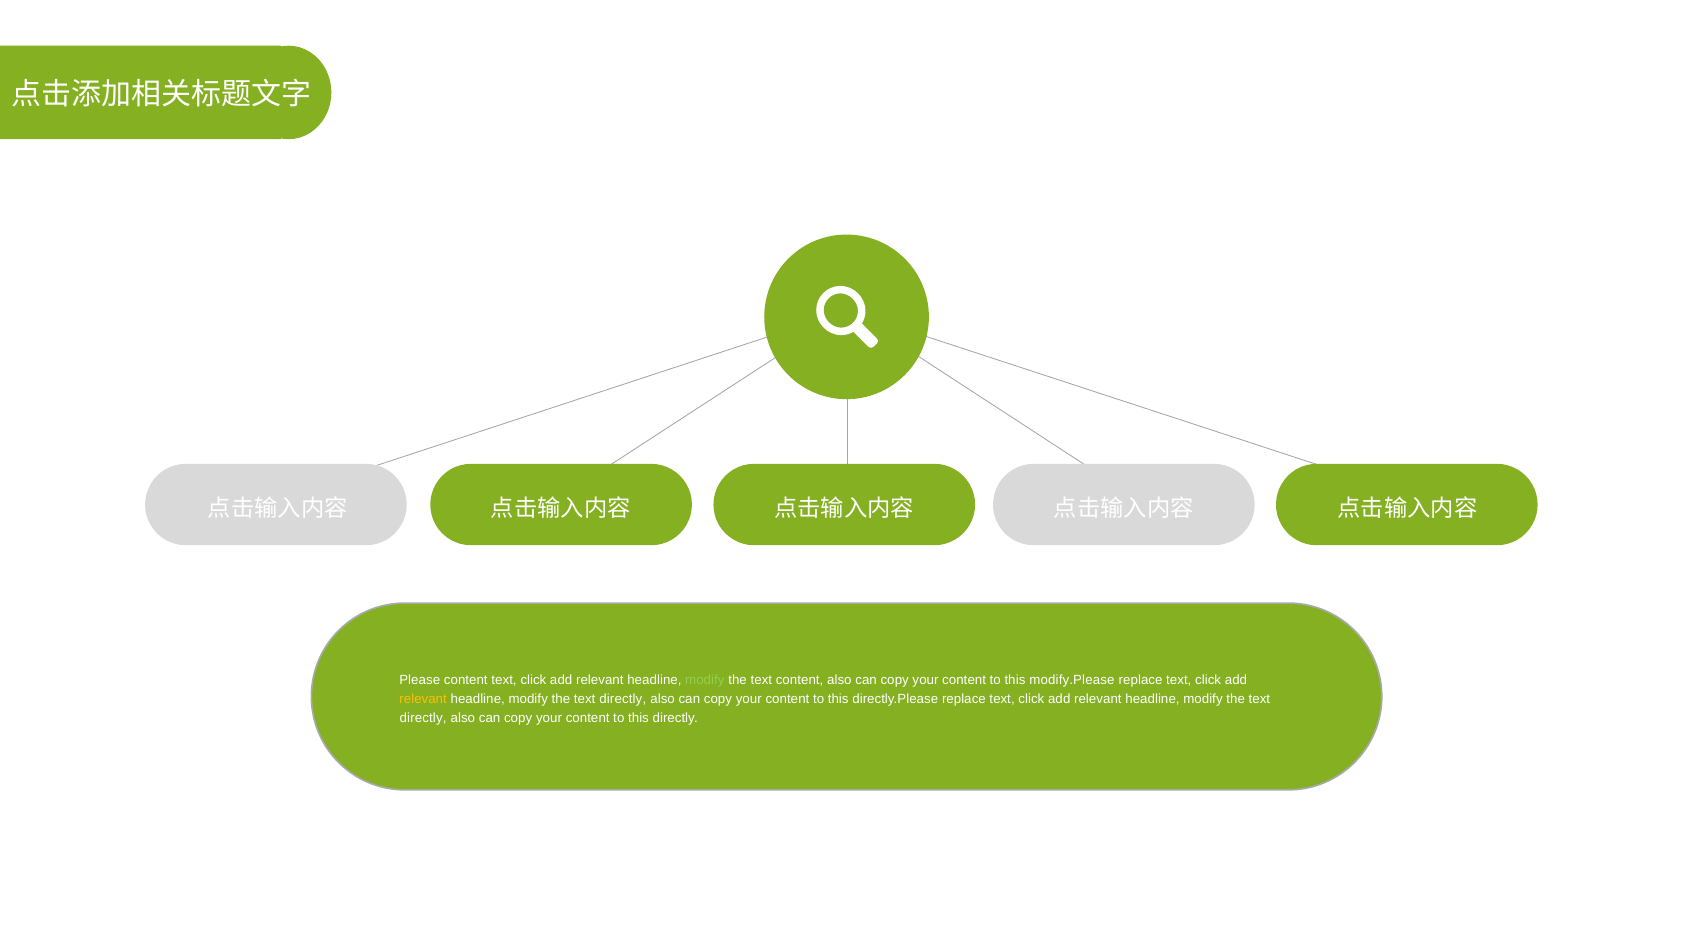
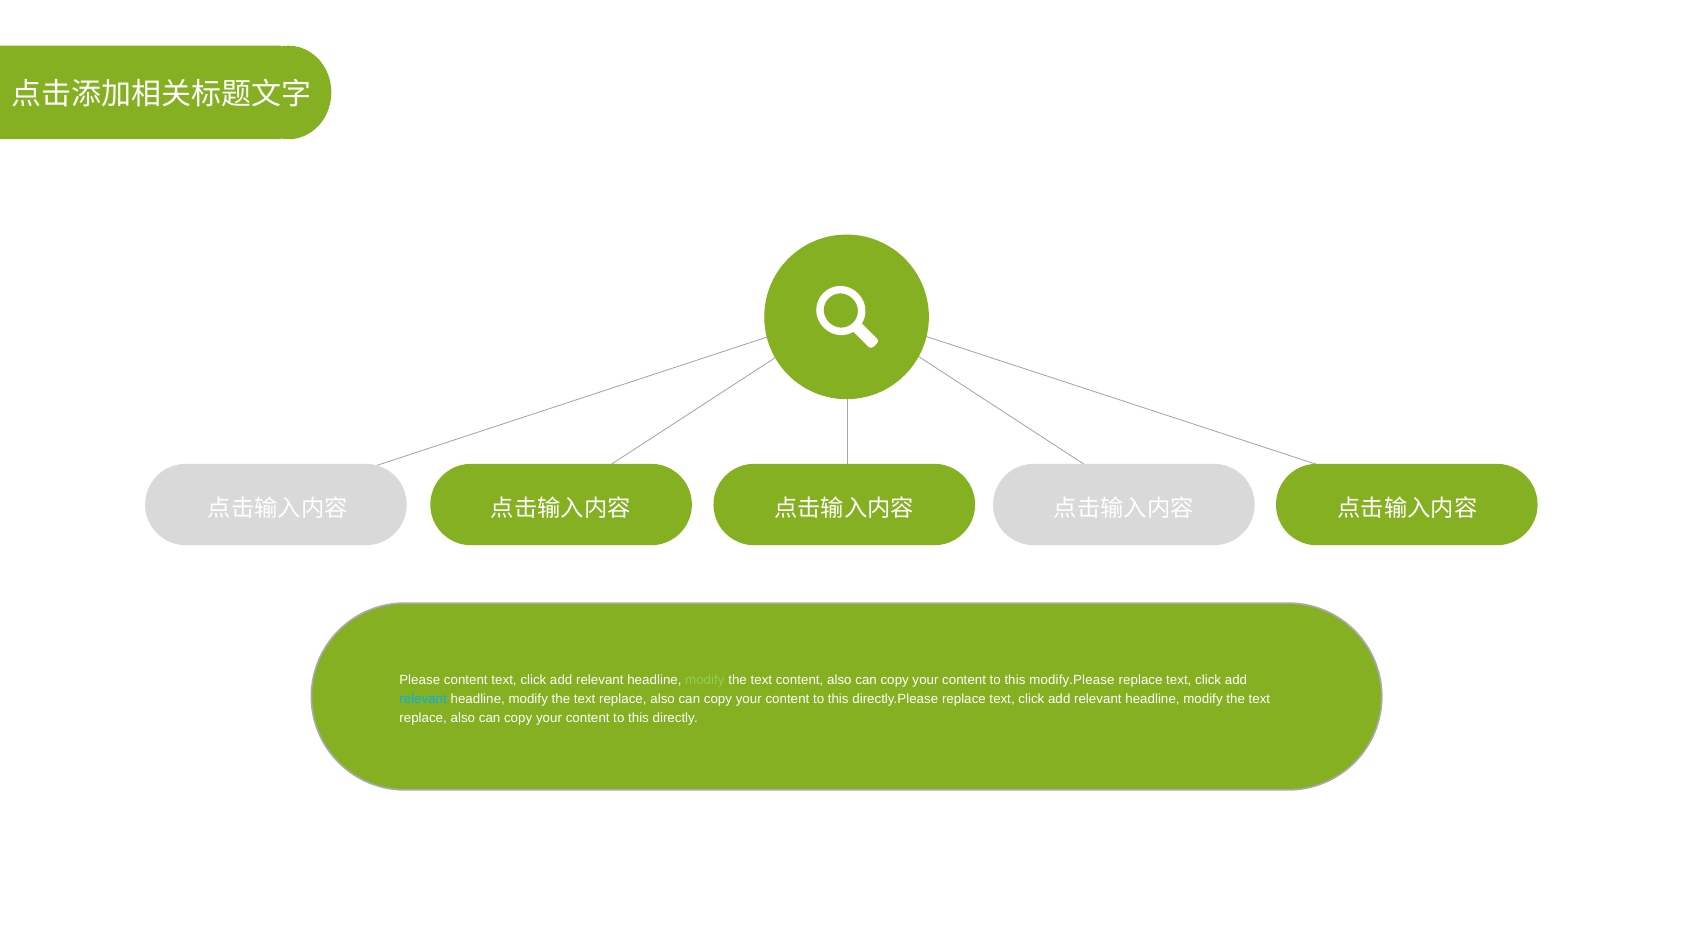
relevant at (423, 699) colour: yellow -> light blue
directly at (623, 699): directly -> replace
directly at (423, 718): directly -> replace
